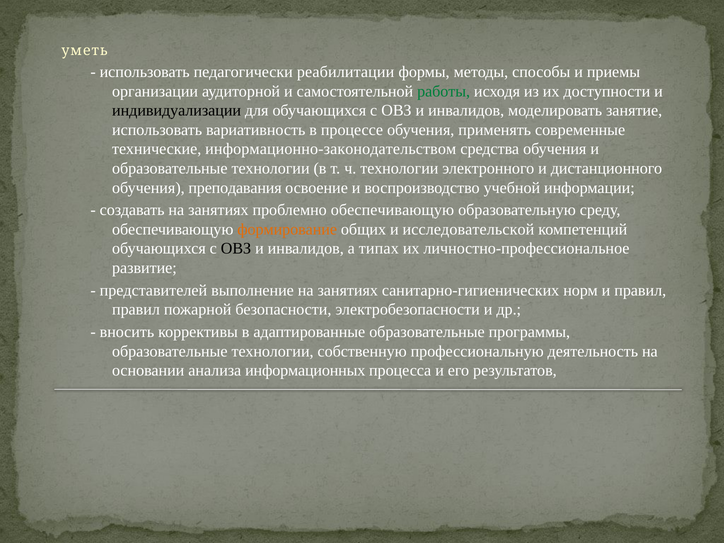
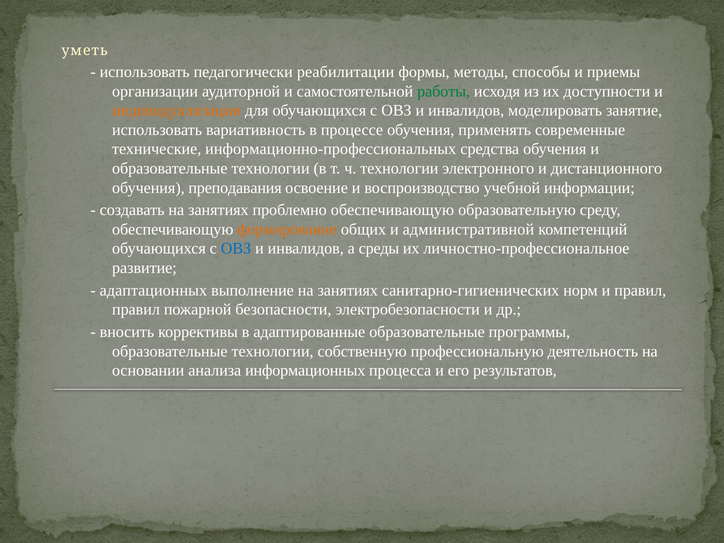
индивидуализации colour: black -> orange
информационно-законодательством: информационно-законодательством -> информационно-профессиональных
исследовательской: исследовательской -> административной
ОВЗ at (236, 249) colour: black -> blue
типах: типах -> среды
представителей: представителей -> адаптационных
